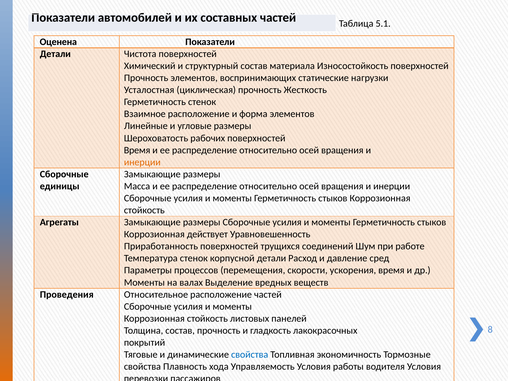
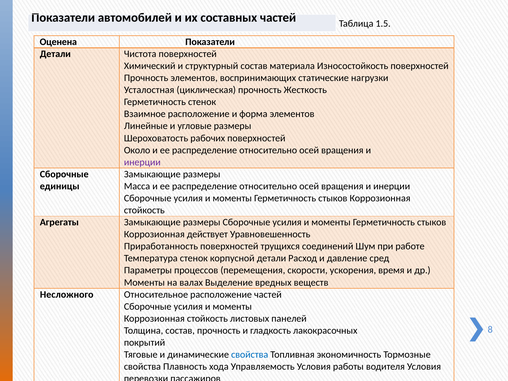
5.1: 5.1 -> 1.5
Время at (137, 150): Время -> Около
инерции at (142, 162) colour: orange -> purple
Проведения: Проведения -> Несложного
